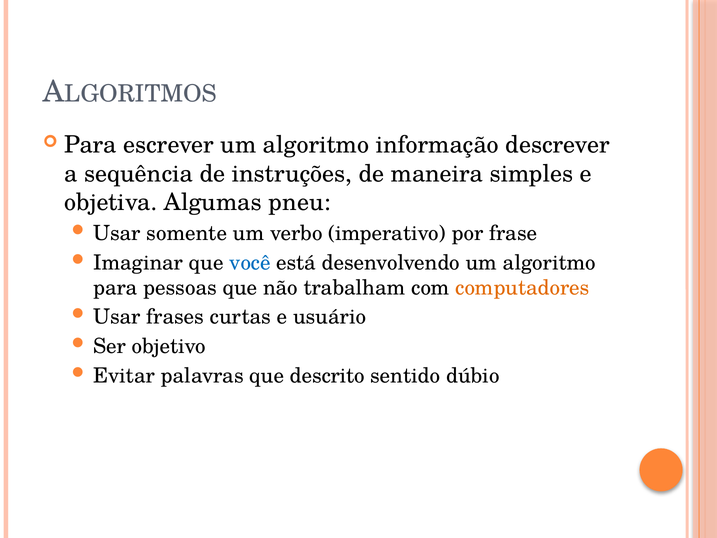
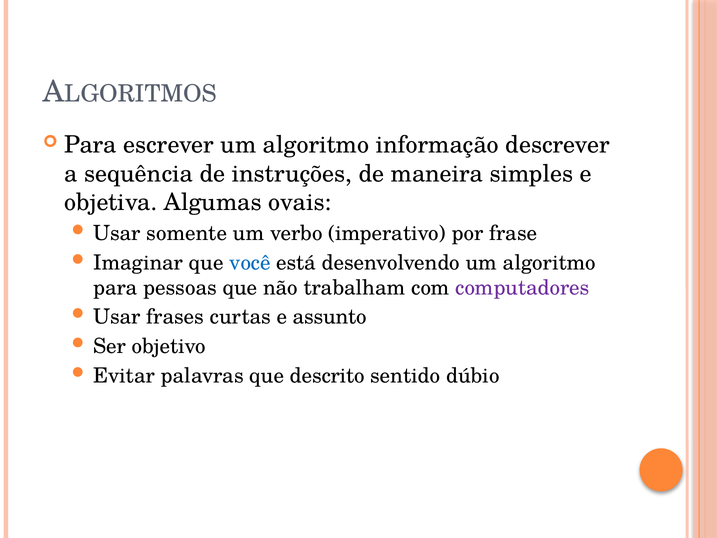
pneu: pneu -> ovais
computadores colour: orange -> purple
usuário: usuário -> assunto
